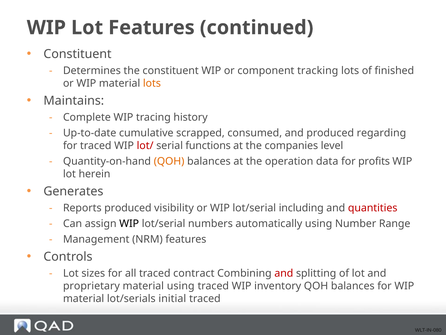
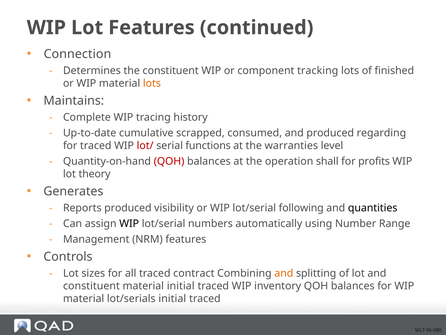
Constituent at (78, 54): Constituent -> Connection
companies: companies -> warranties
QOH at (169, 161) colour: orange -> red
data: data -> shall
herein: herein -> theory
including: including -> following
quantities colour: red -> black
and at (284, 273) colour: red -> orange
proprietary at (91, 286): proprietary -> constituent
material using: using -> initial
